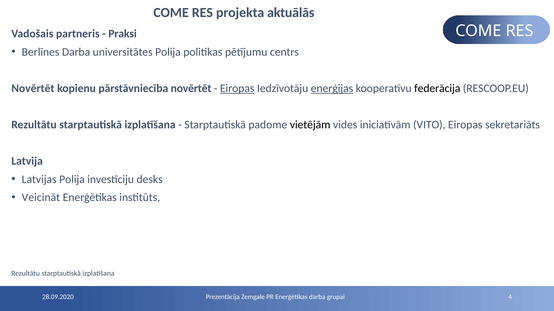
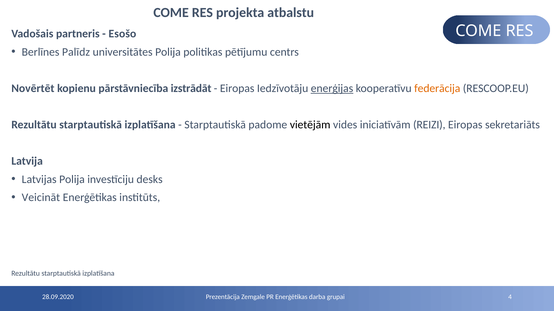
aktuālās: aktuālās -> atbalstu
Praksi: Praksi -> Esošo
Berlīnes Darba: Darba -> Palīdz
pārstāvniecība novērtēt: novērtēt -> izstrādāt
Eiropas at (237, 88) underline: present -> none
federācija colour: black -> orange
VITO: VITO -> REIZI
